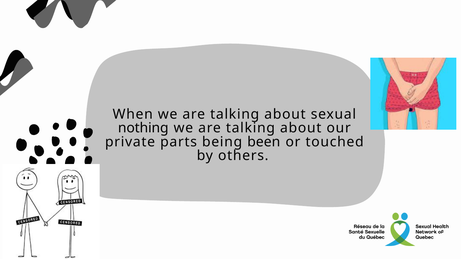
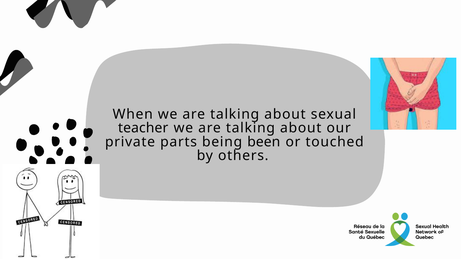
nothing: nothing -> teacher
